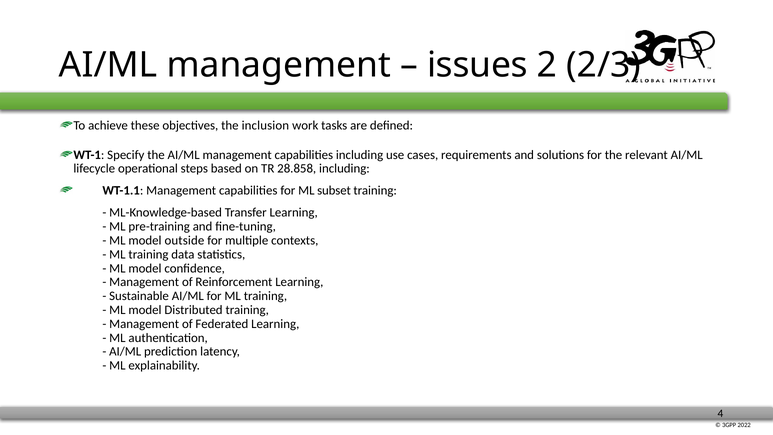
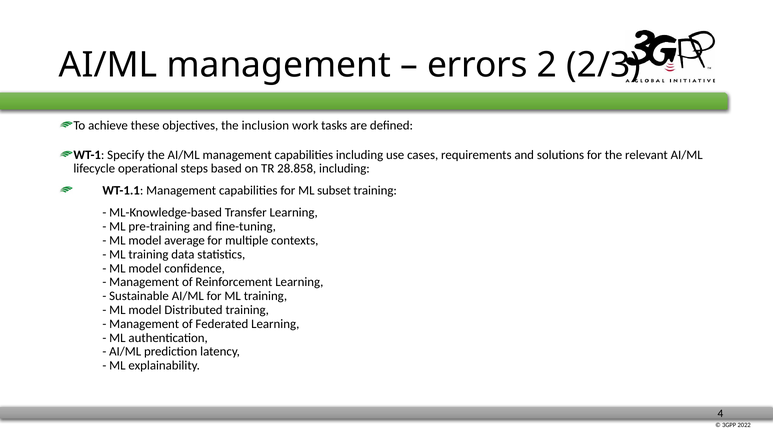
issues: issues -> errors
outside: outside -> average
